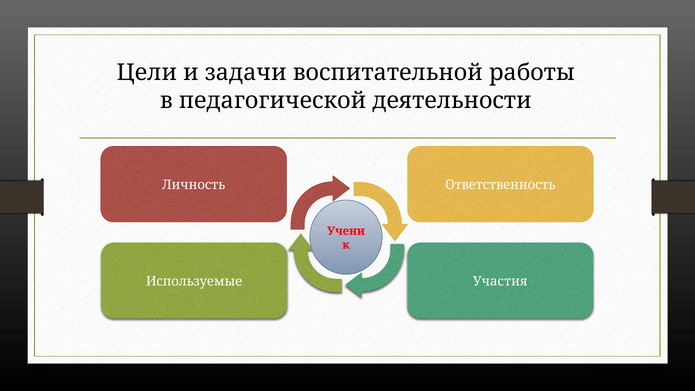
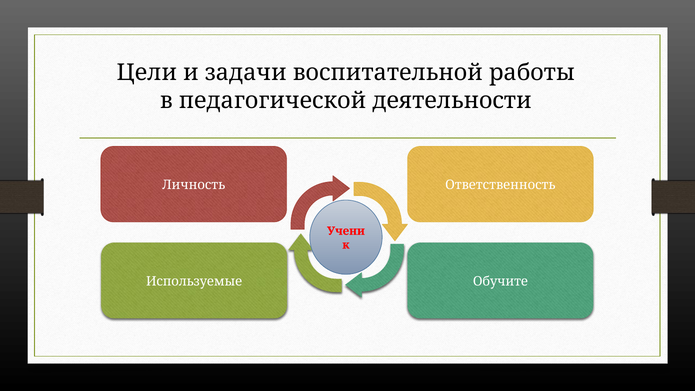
Участия: Участия -> Обучите
